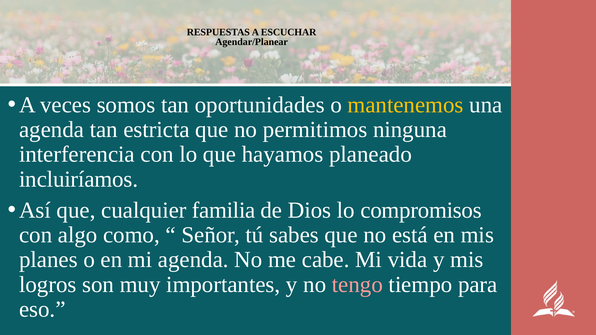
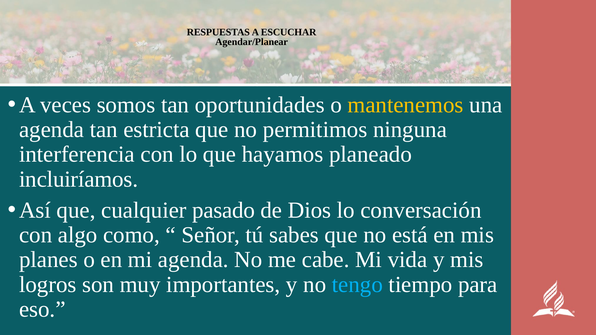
familia: familia -> pasado
compromisos: compromisos -> conversación
tengo colour: pink -> light blue
